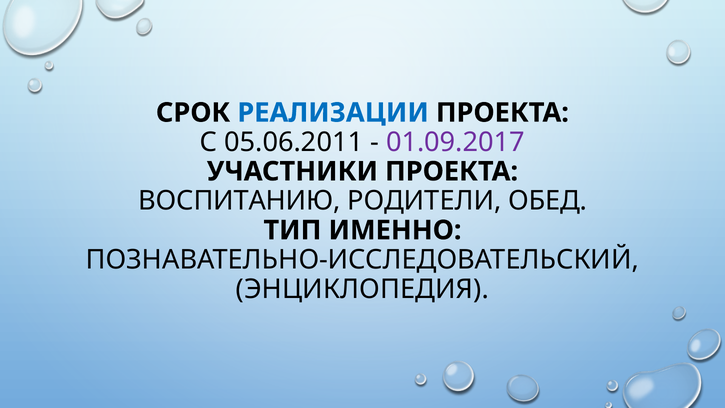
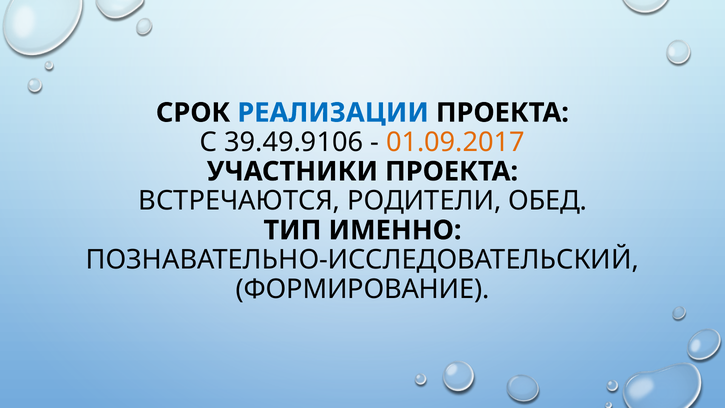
05.06.2011: 05.06.2011 -> 39.49.9106
01.09.2017 colour: purple -> orange
ВОСПИТАНИЮ: ВОСПИТАНИЮ -> ВСТРЕЧАЮТСЯ
ЭНЦИКЛОПЕДИЯ: ЭНЦИКЛОПЕДИЯ -> ФОРМИРОВАНИЕ
